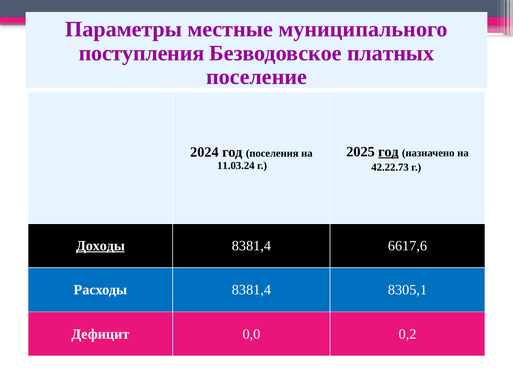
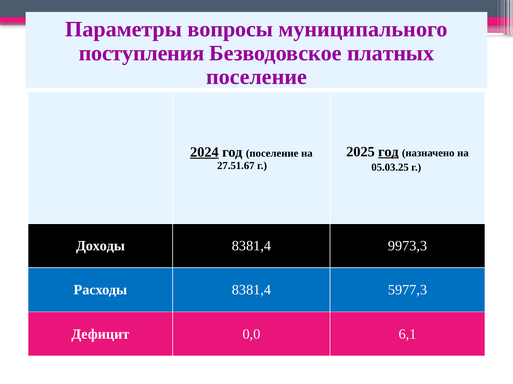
местные: местные -> вопросы
2024 underline: none -> present
год поселения: поселения -> поселение
11.03.24: 11.03.24 -> 27.51.67
42.22.73: 42.22.73 -> 05.03.25
Доходы underline: present -> none
6617,6: 6617,6 -> 9973,3
8305,1: 8305,1 -> 5977,3
0,2: 0,2 -> 6,1
